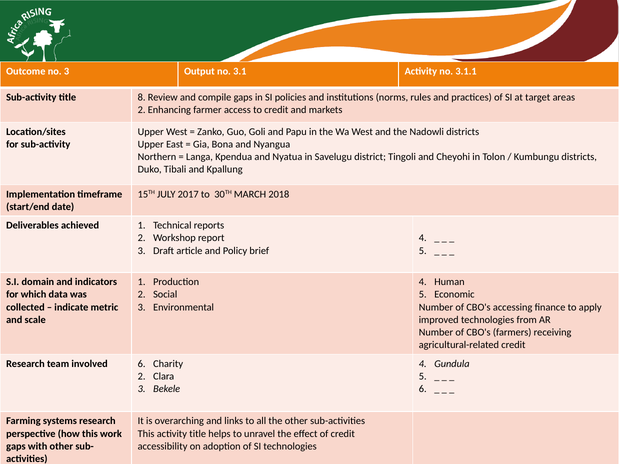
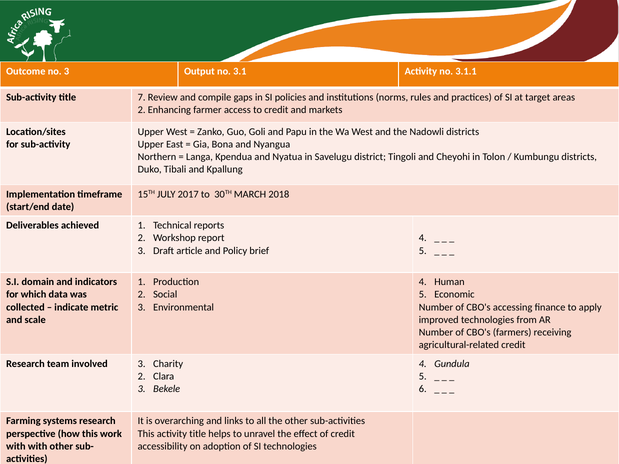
8: 8 -> 7
involved 6: 6 -> 3
gaps at (16, 446): gaps -> with
